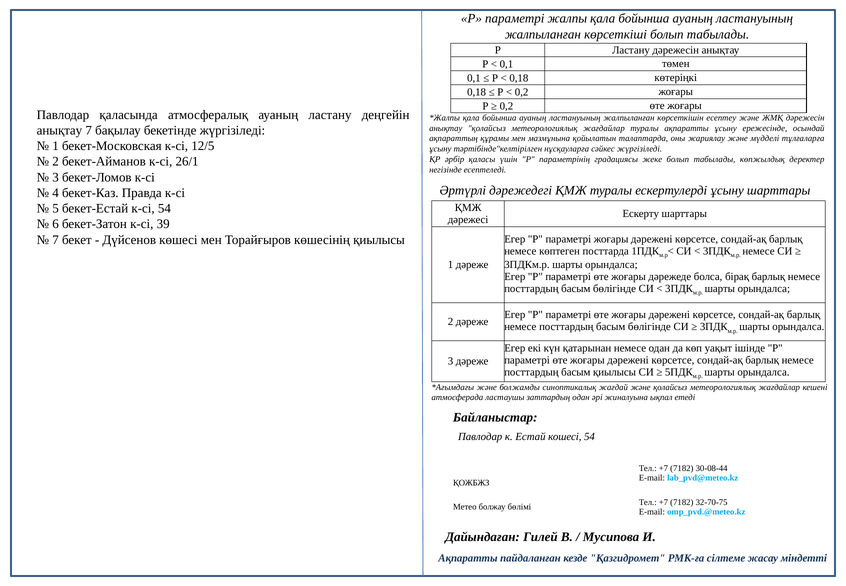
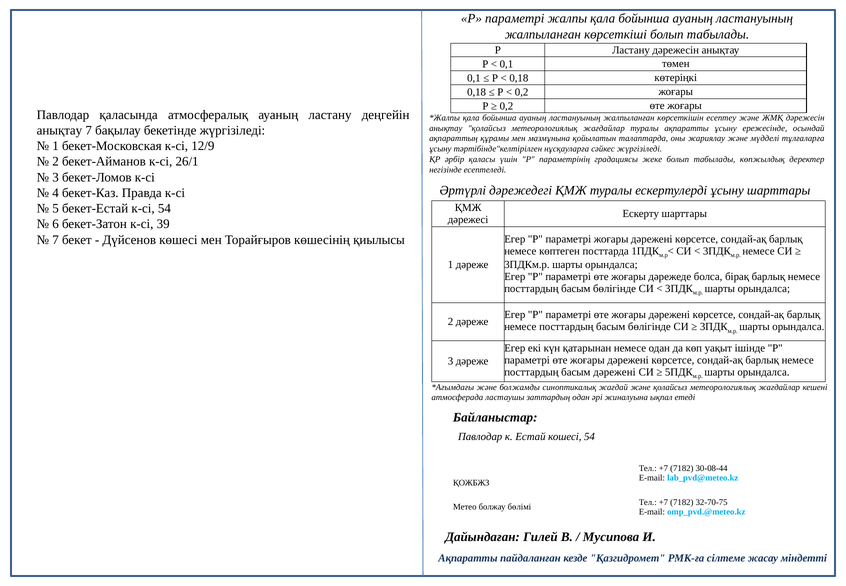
12/5: 12/5 -> 12/9
басым қиылысы: қиылысы -> дәрежені
